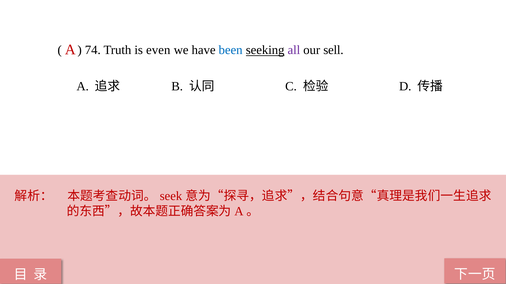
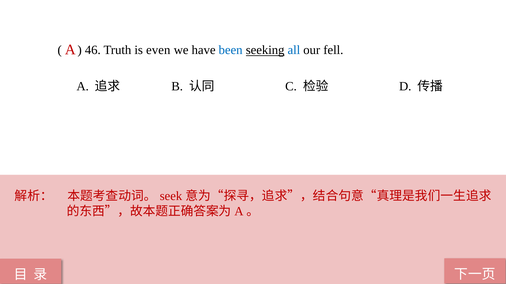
74: 74 -> 46
all colour: purple -> blue
sell: sell -> fell
